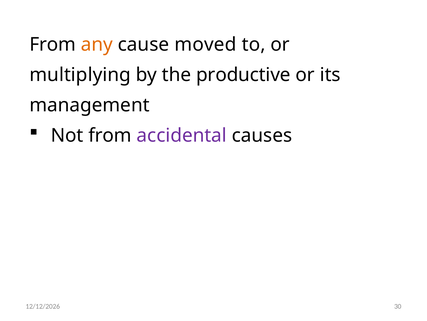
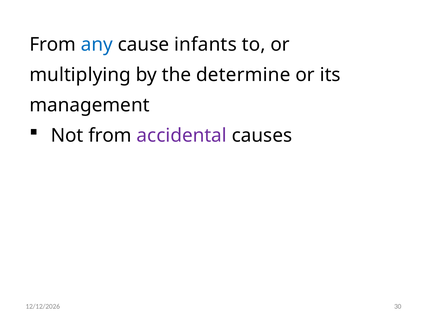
any colour: orange -> blue
moved: moved -> infants
productive: productive -> determine
